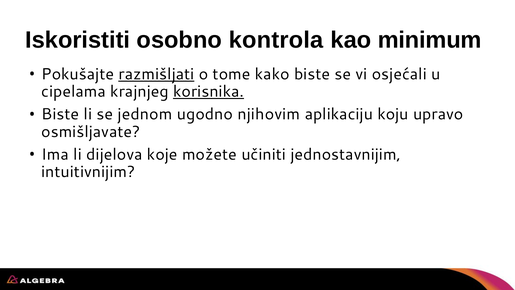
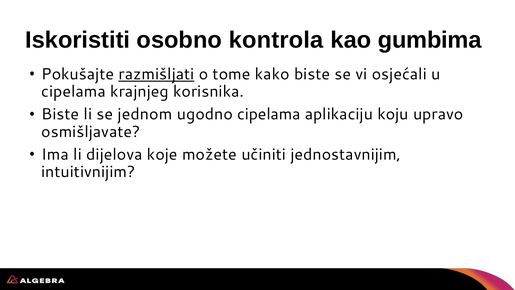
minimum: minimum -> gumbima
korisnika underline: present -> none
ugodno njihovim: njihovim -> cipelama
